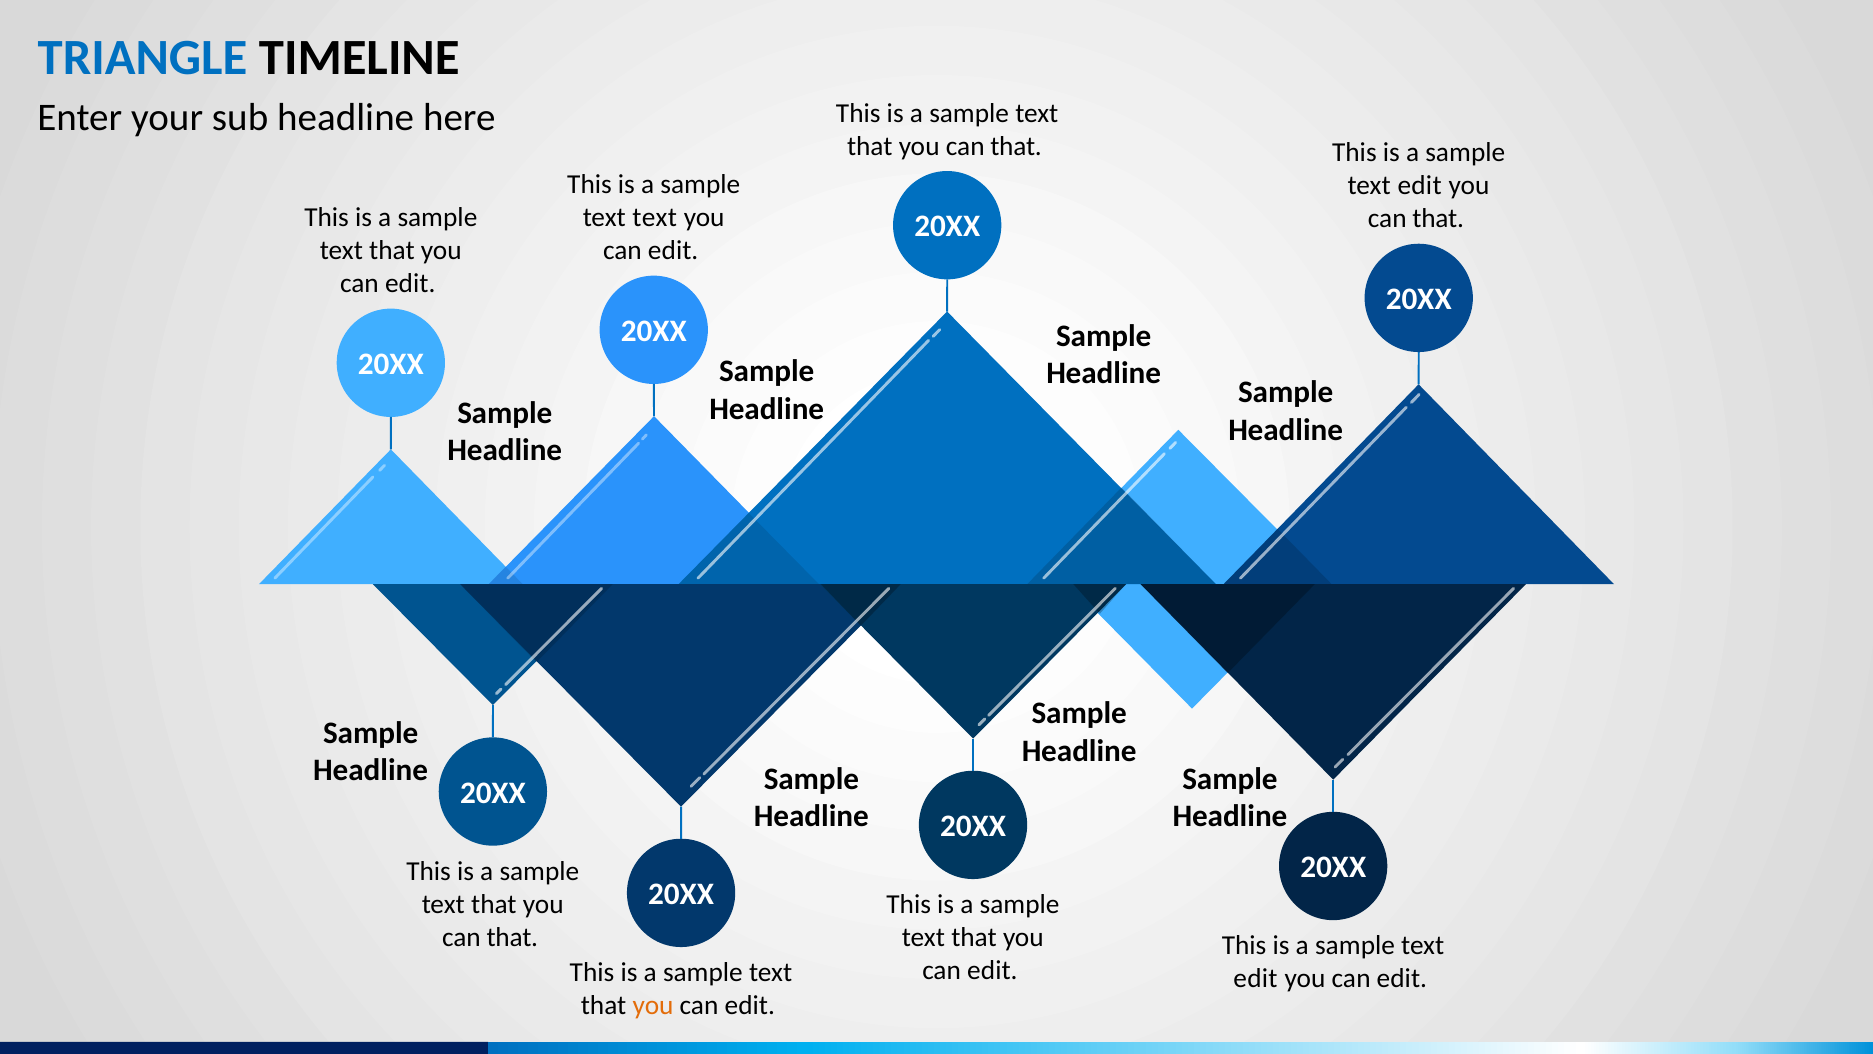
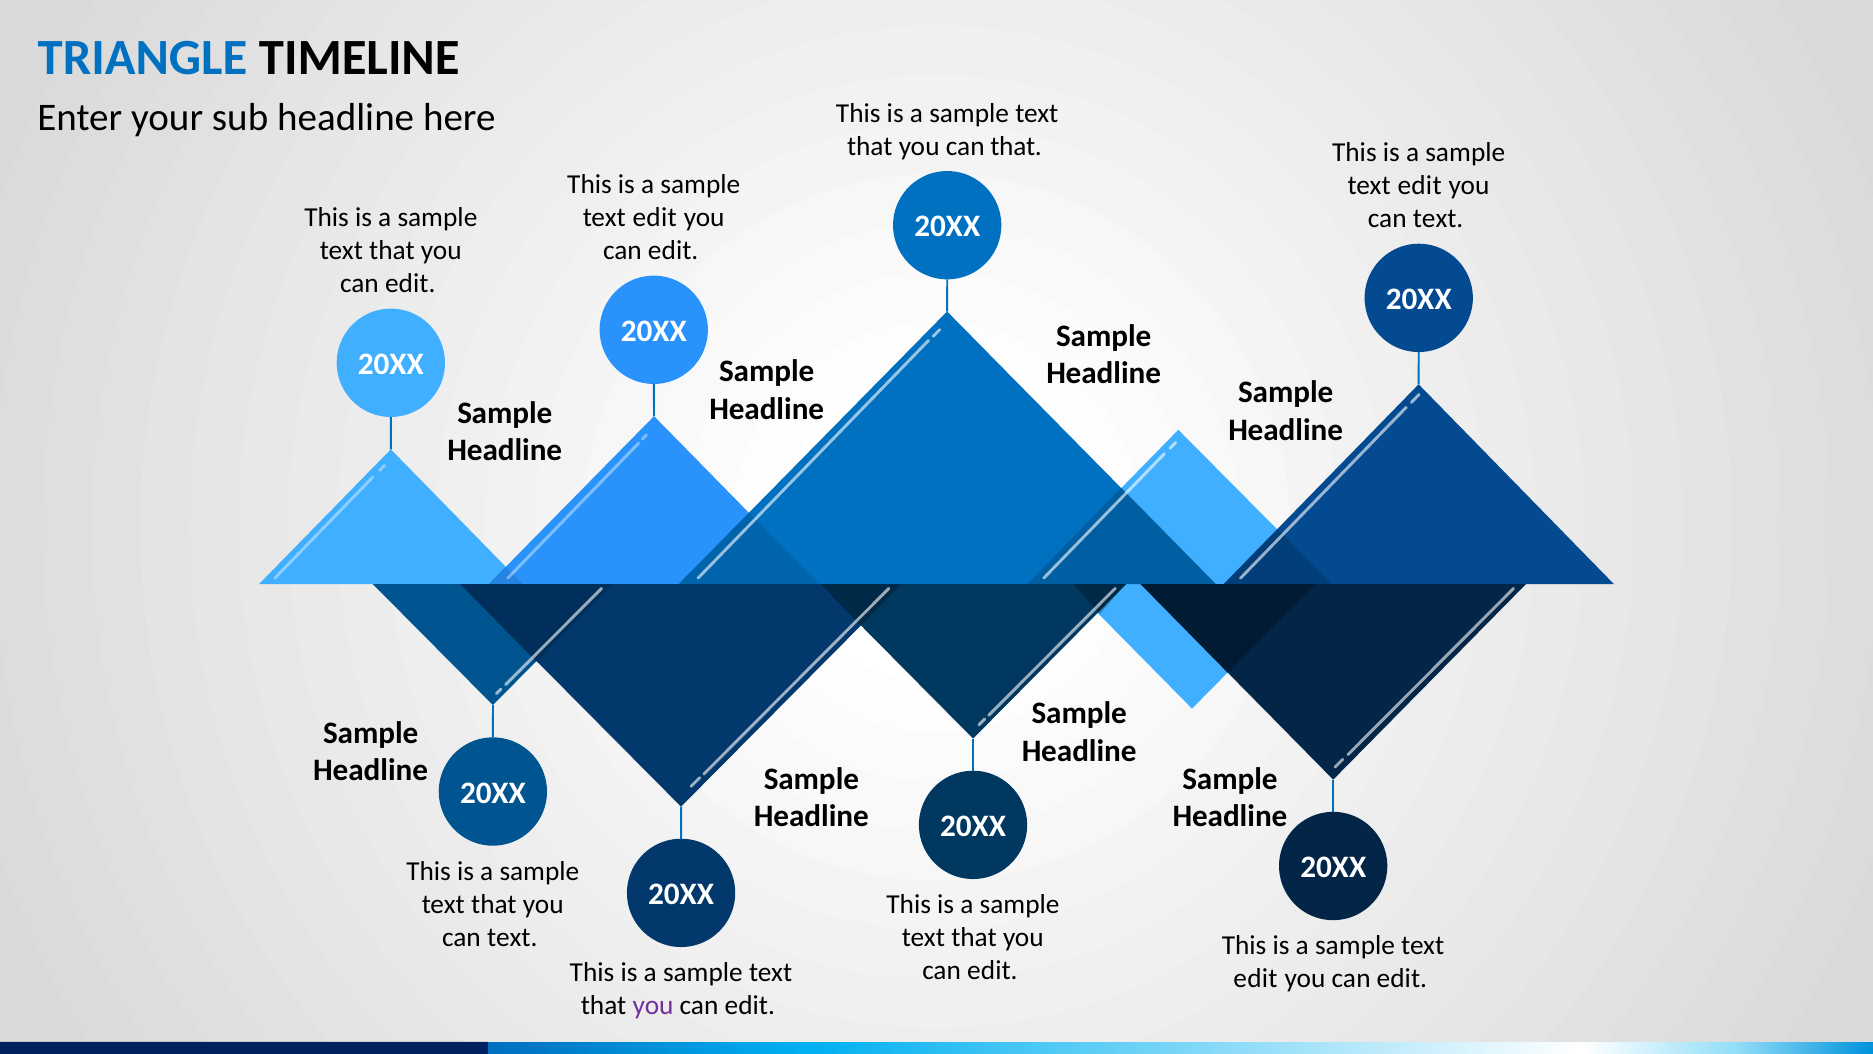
text at (655, 217): text -> edit
that at (1438, 218): that -> text
that at (512, 937): that -> text
you at (653, 1005) colour: orange -> purple
